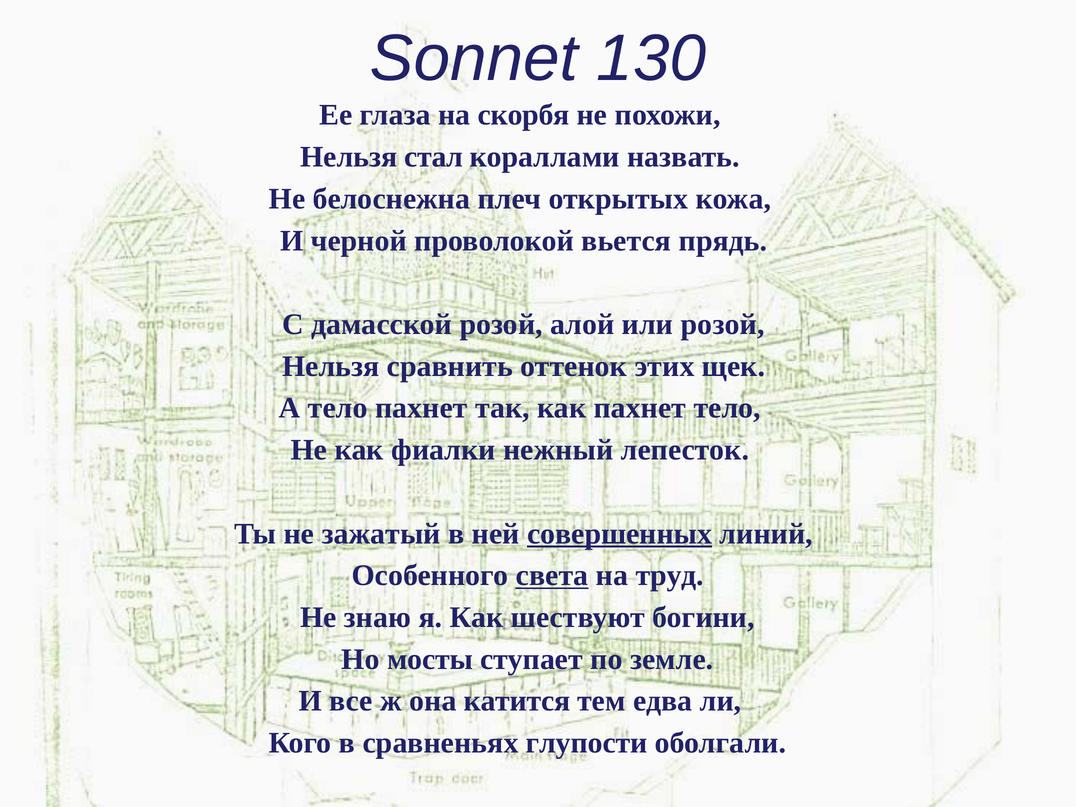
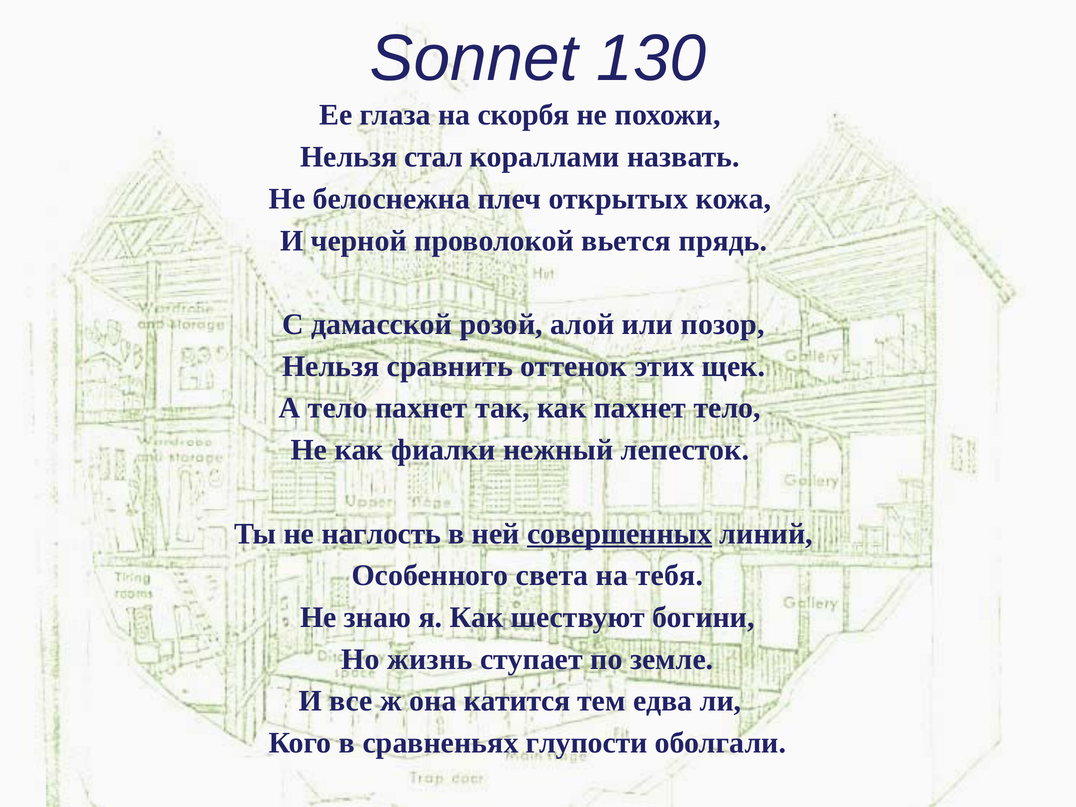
или розой: розой -> позор
зажатый: зажатый -> наглость
света underline: present -> none
труд: труд -> тебя
мосты: мосты -> жизнь
